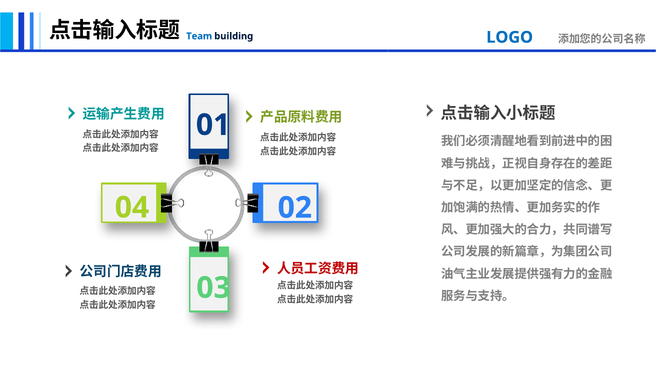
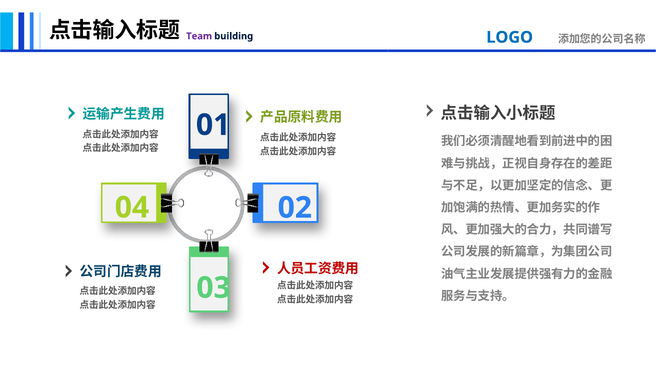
Team colour: blue -> purple
